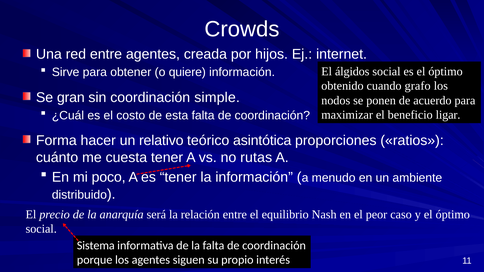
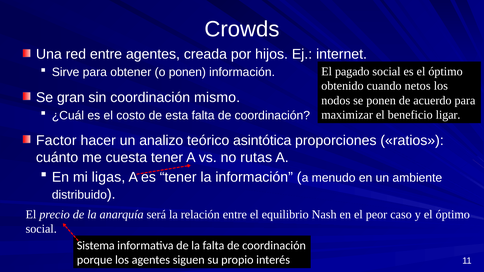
álgidos: álgidos -> pagado
o quiere: quiere -> ponen
grafo: grafo -> netos
simple: simple -> mismo
Forma: Forma -> Factor
relativo: relativo -> analizo
poco: poco -> ligas
